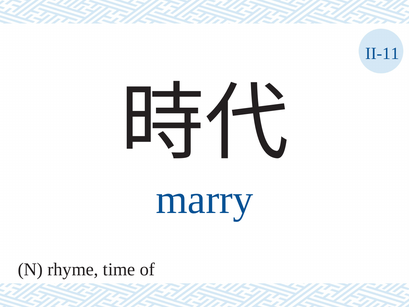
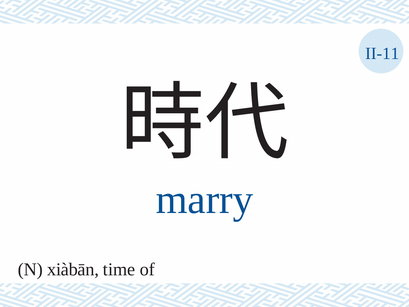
rhyme: rhyme -> xiàbān
